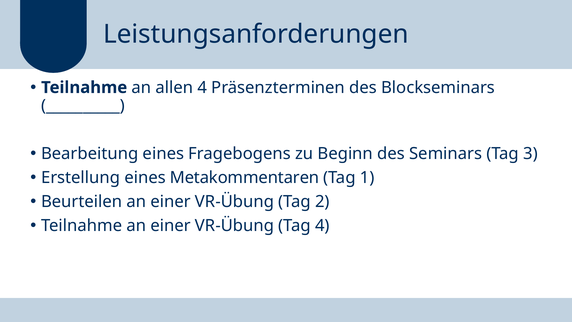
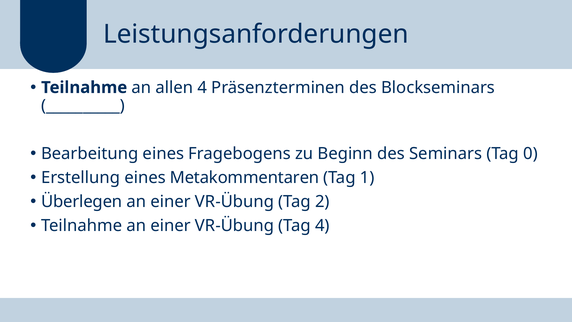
3: 3 -> 0
Beurteilen: Beurteilen -> Überlegen
